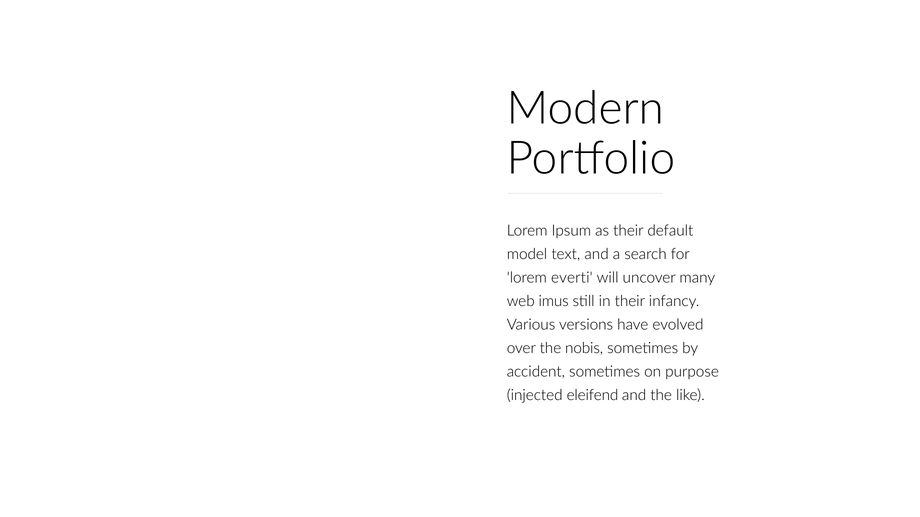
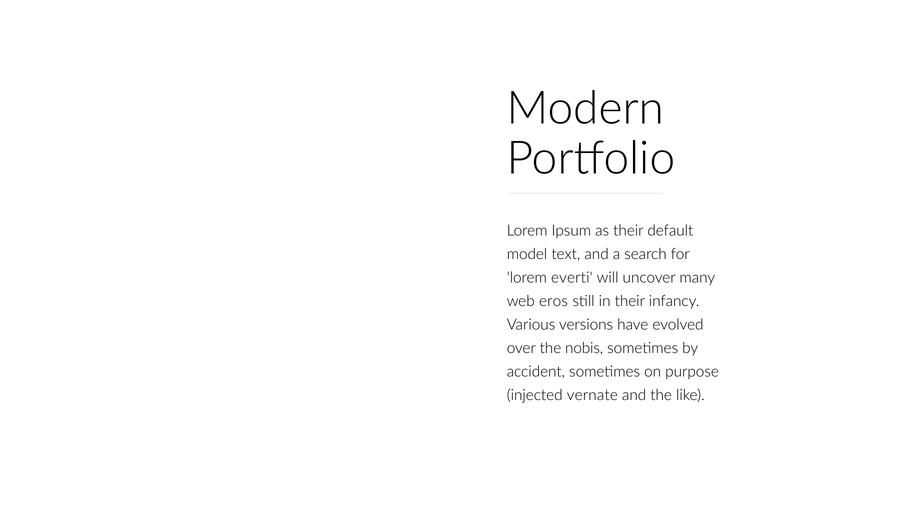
imus: imus -> eros
eleifend: eleifend -> vernate
